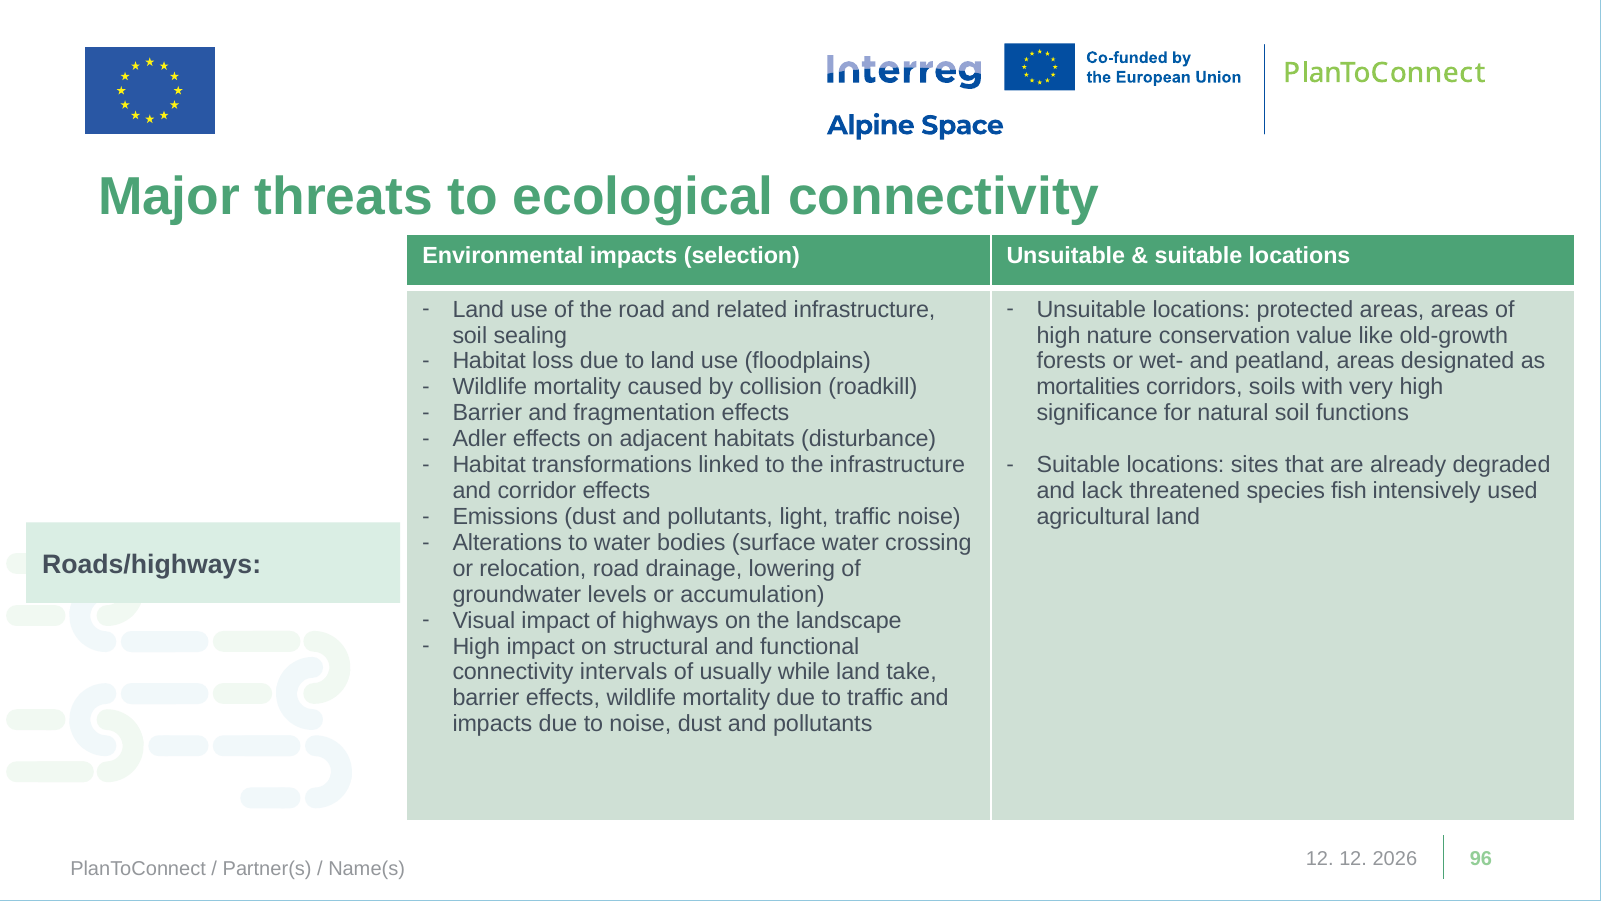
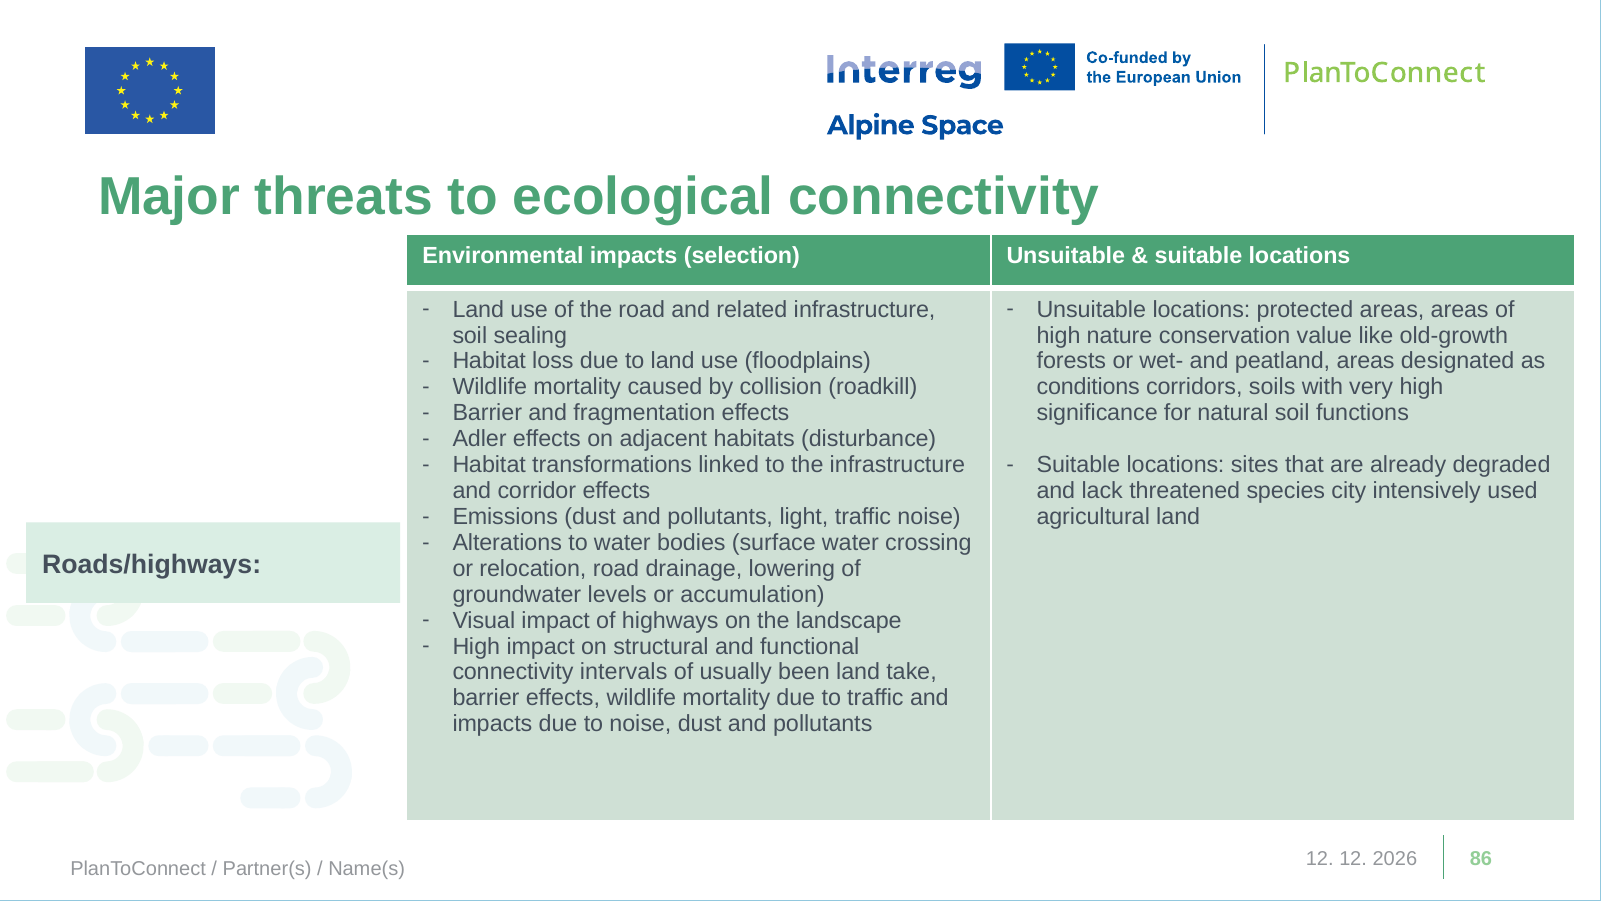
mortalities: mortalities -> conditions
fish: fish -> city
while: while -> been
96: 96 -> 86
